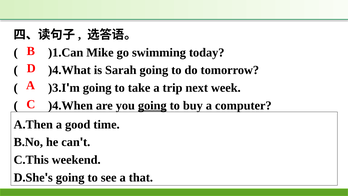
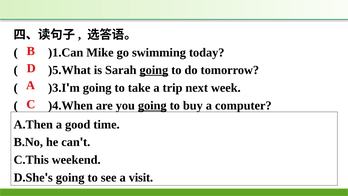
)4.What: )4.What -> )5.What
going at (154, 70) underline: none -> present
that: that -> visit
